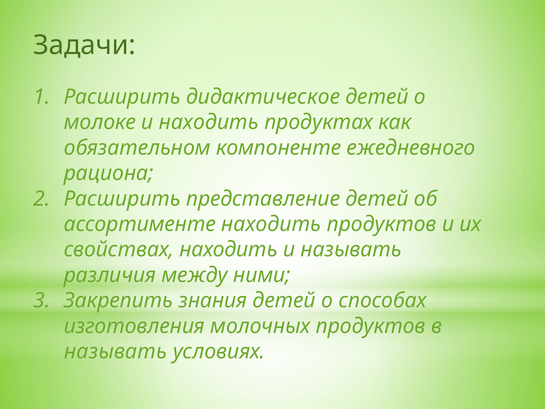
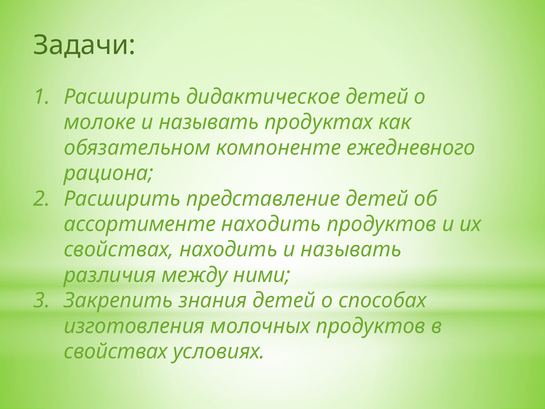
молоке и находить: находить -> называть
называть at (116, 351): называть -> свойствах
